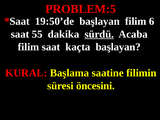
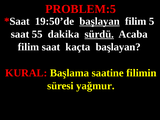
başlayan at (100, 21) underline: none -> present
6: 6 -> 5
öncesini: öncesini -> yağmur
